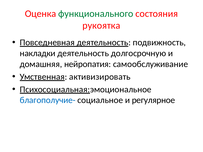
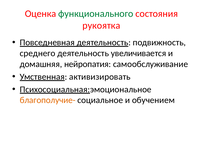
накладки: накладки -> среднего
долгосрочную: долгосрочную -> увеличивается
благополучие- colour: blue -> orange
регулярное: регулярное -> обучением
